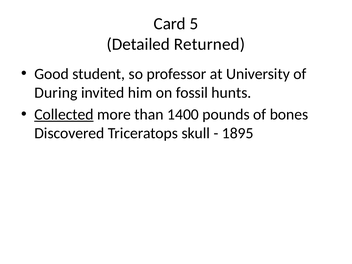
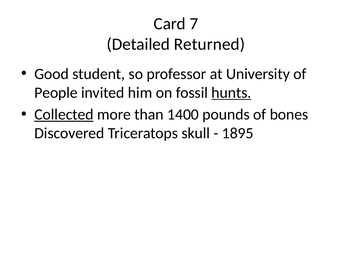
5: 5 -> 7
During: During -> People
hunts underline: none -> present
